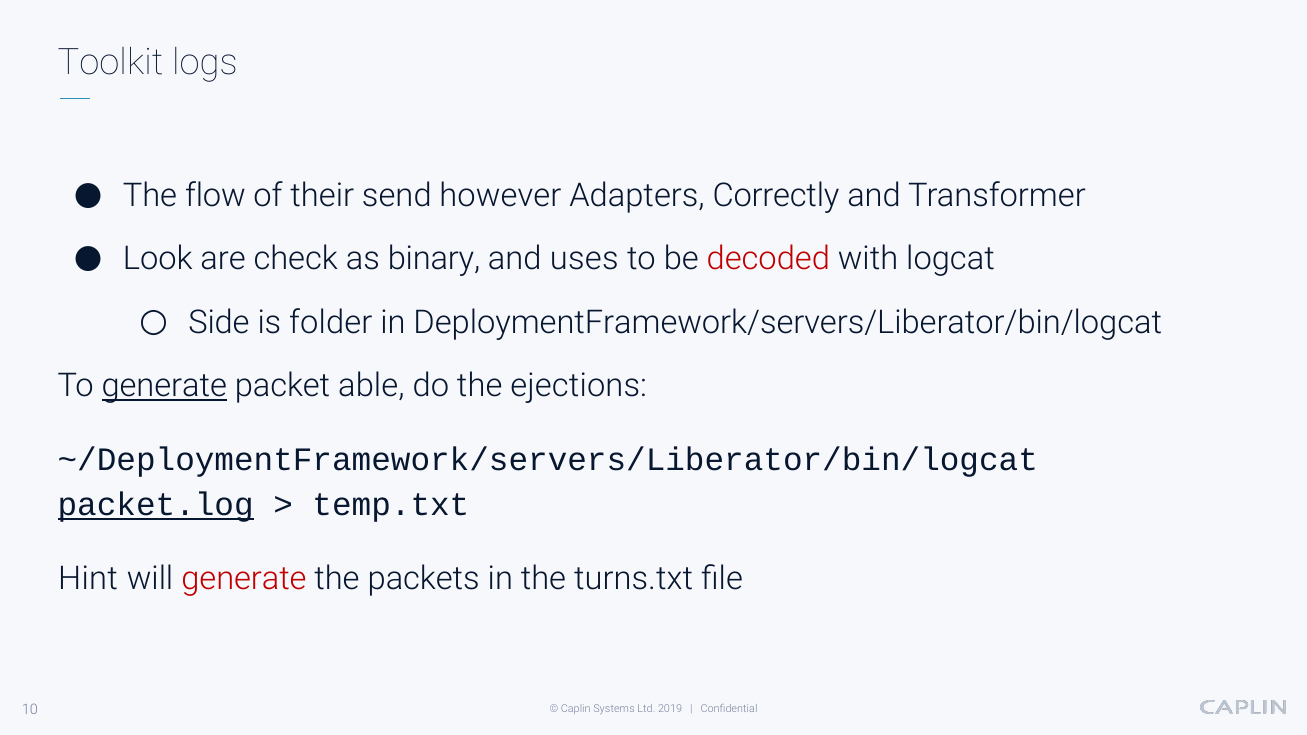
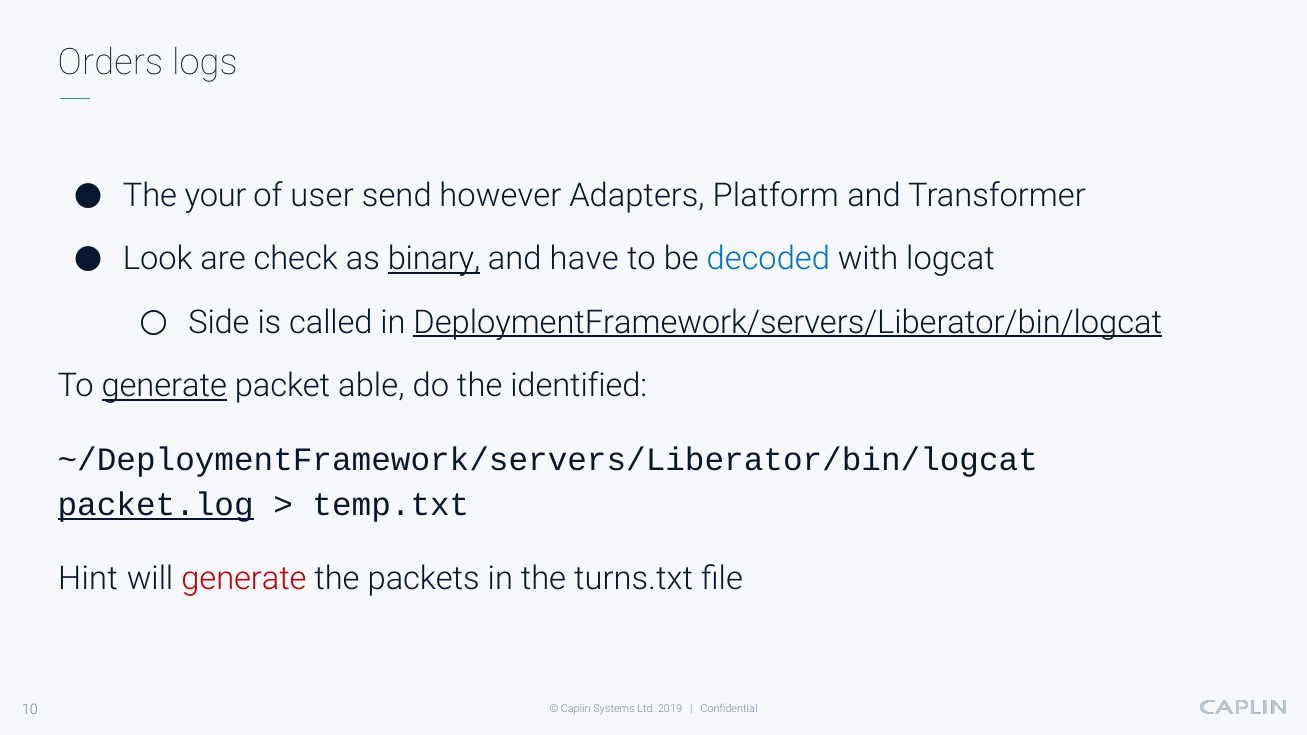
Toolkit: Toolkit -> Orders
flow: flow -> your
their: their -> user
Correctly: Correctly -> Platform
binary underline: none -> present
uses: uses -> have
decoded colour: red -> blue
folder: folder -> called
DeploymentFramework/servers/Liberator/bin/logcat underline: none -> present
ejections: ejections -> identified
